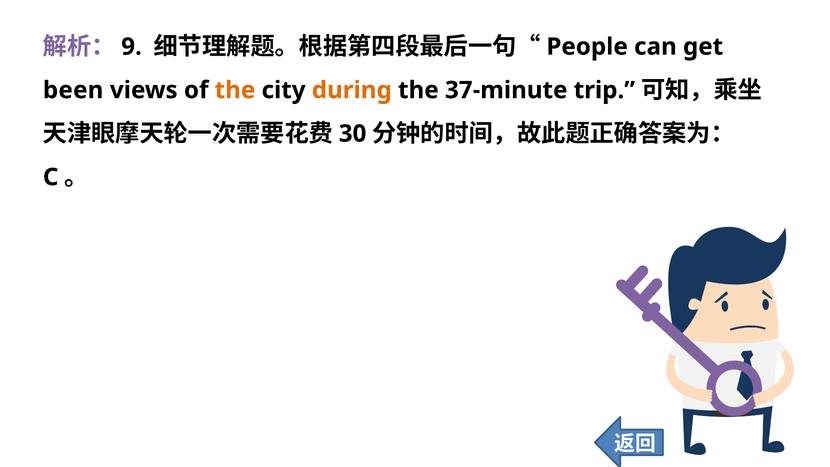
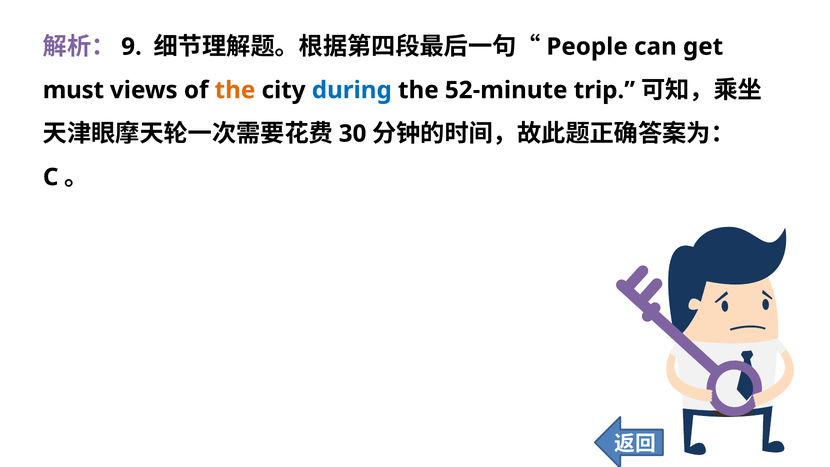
been: been -> must
during colour: orange -> blue
37-minute: 37-minute -> 52-minute
